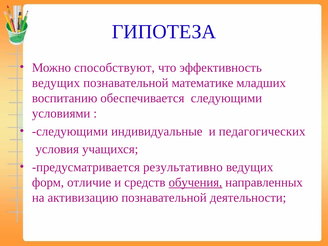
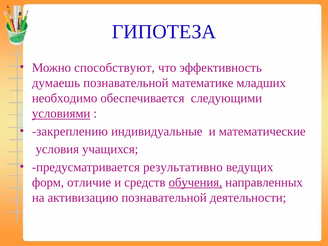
ведущих at (56, 83): ведущих -> думаешь
воспитанию: воспитанию -> необходимо
условиями underline: none -> present
следующими at (70, 131): следующими -> закреплению
педагогических: педагогических -> математические
